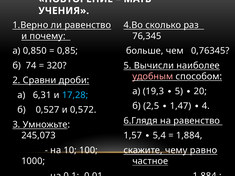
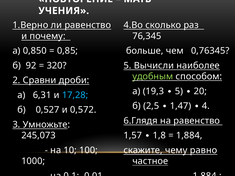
74: 74 -> 92
удобным colour: pink -> light green
5,4: 5,4 -> 1,8
